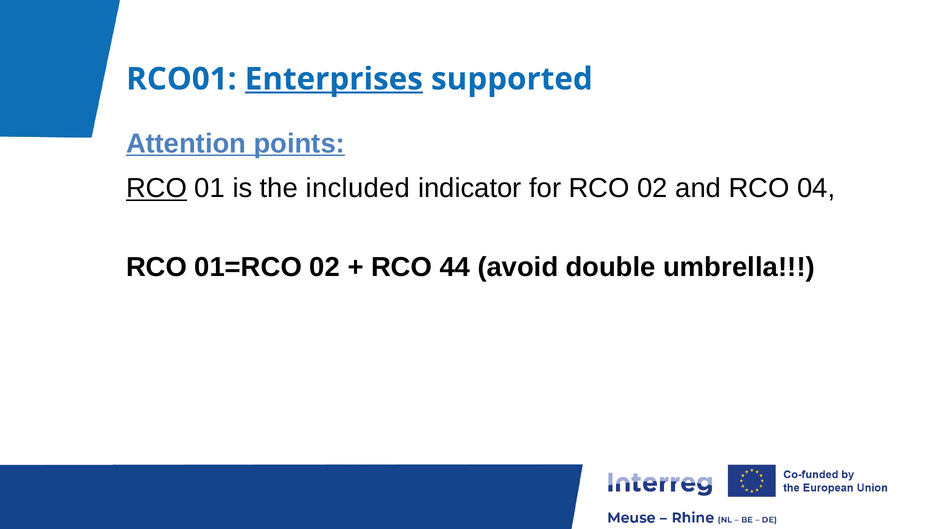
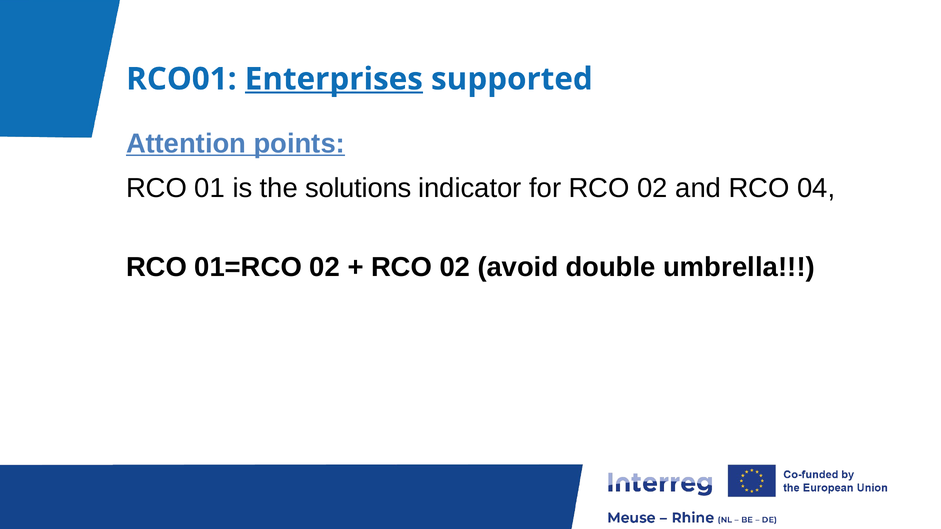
RCO at (156, 188) underline: present -> none
included: included -> solutions
44 at (455, 267): 44 -> 02
